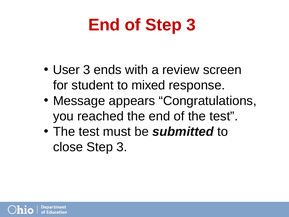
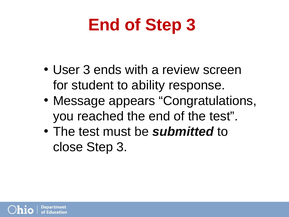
mixed: mixed -> ability
